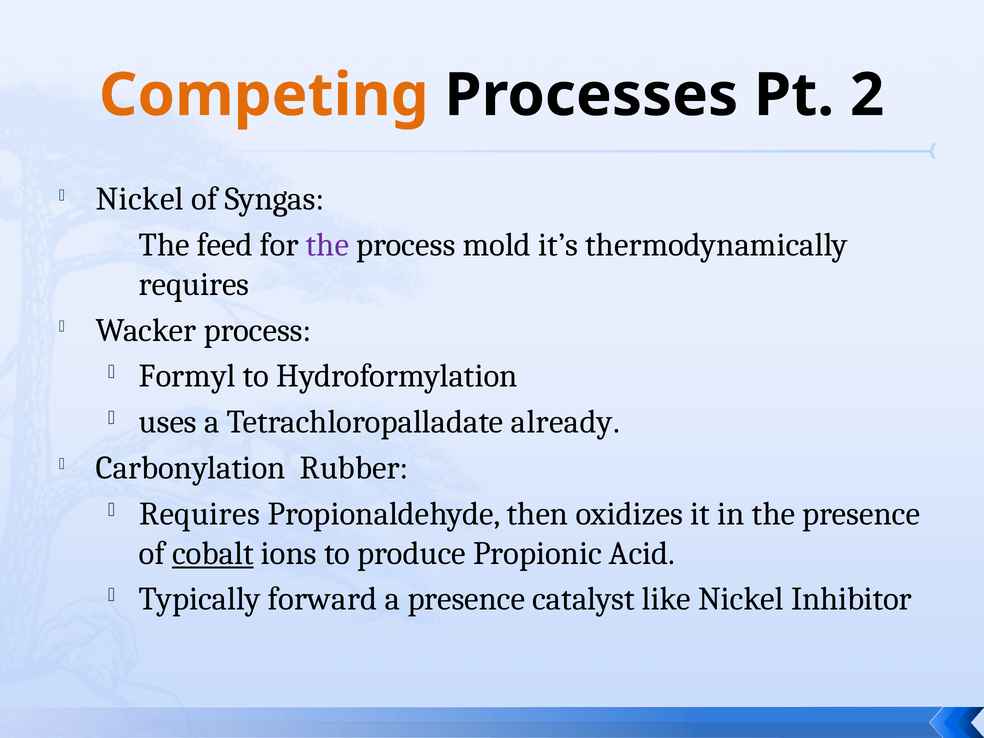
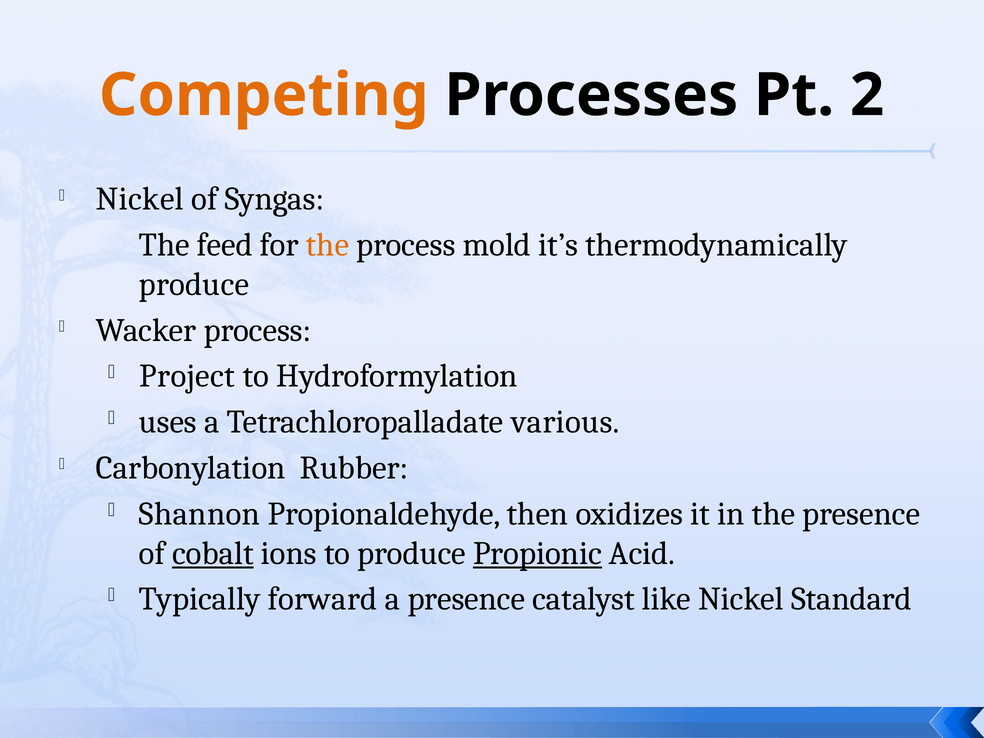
the at (327, 245) colour: purple -> orange
requires at (194, 284): requires -> produce
Formyl: Formyl -> Project
already: already -> various
Requires at (200, 514): Requires -> Shannon
Propionic underline: none -> present
Inhibitor: Inhibitor -> Standard
